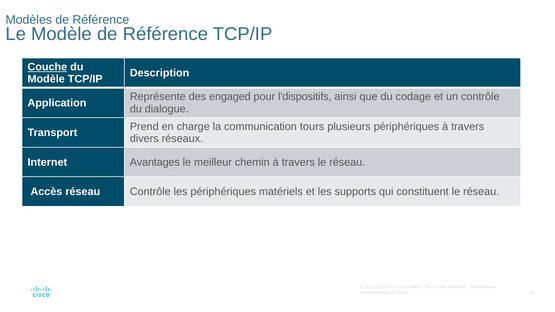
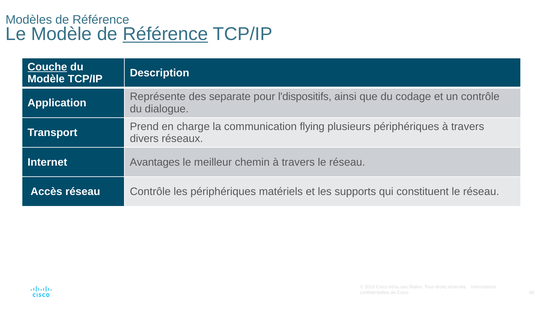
Référence at (165, 34) underline: none -> present
engaged: engaged -> separate
tours: tours -> flying
